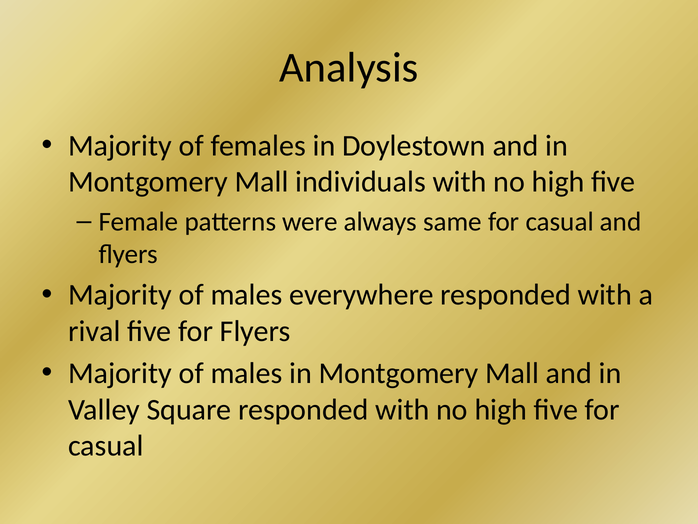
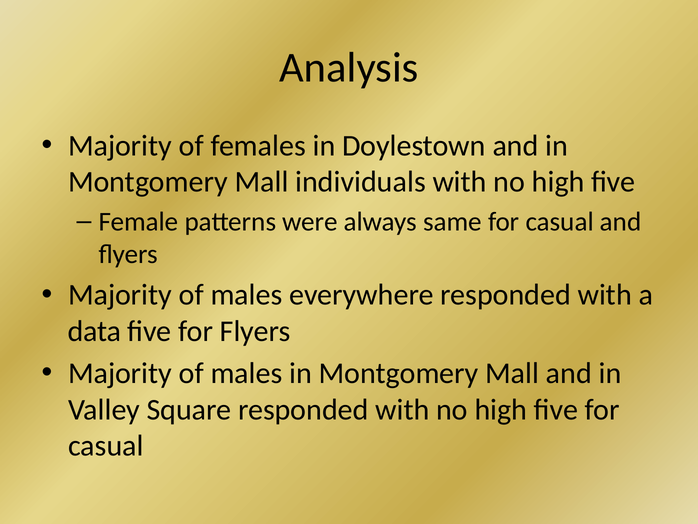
rival: rival -> data
